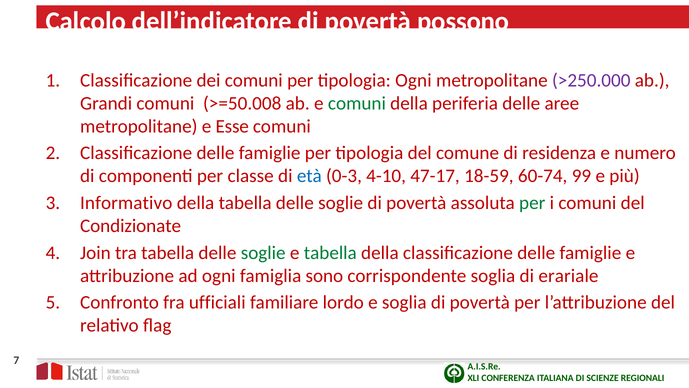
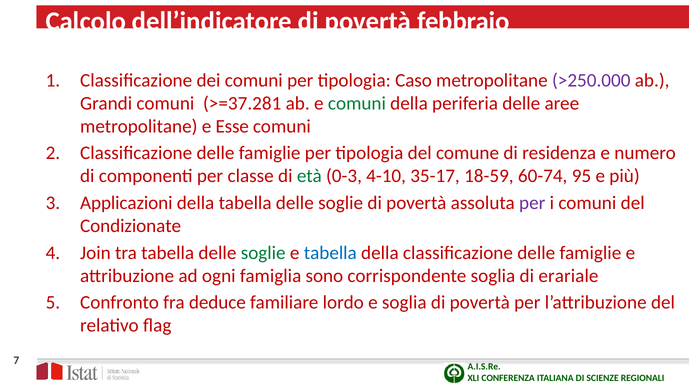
possono: possono -> febbraio
tipologia Ogni: Ogni -> Caso
>=50.008: >=50.008 -> >=37.281
età colour: blue -> green
47-17: 47-17 -> 35-17
99: 99 -> 95
Informativo: Informativo -> Applicazioni
per at (532, 203) colour: green -> purple
tabella at (330, 252) colour: green -> blue
ufficiali: ufficiali -> deduce
